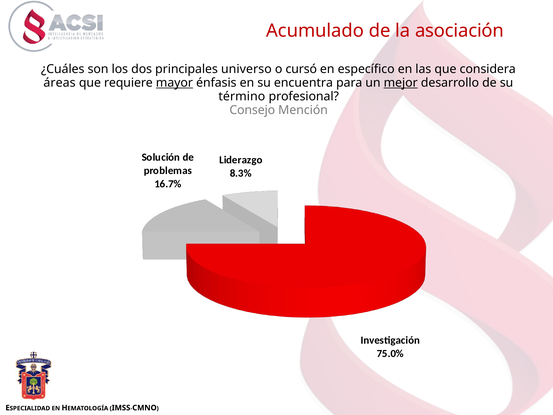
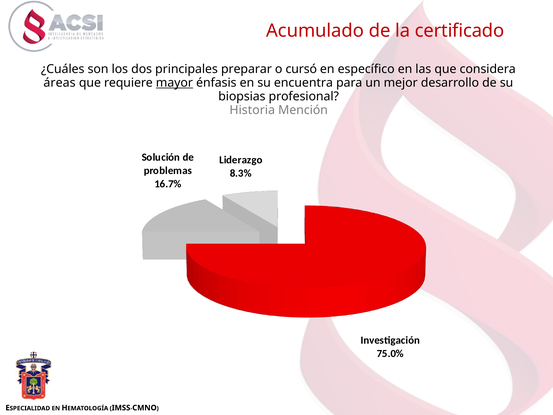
asociación: asociación -> certificado
universo: universo -> preparar
mejor underline: present -> none
término: término -> biopsias
Consejo: Consejo -> Historia
